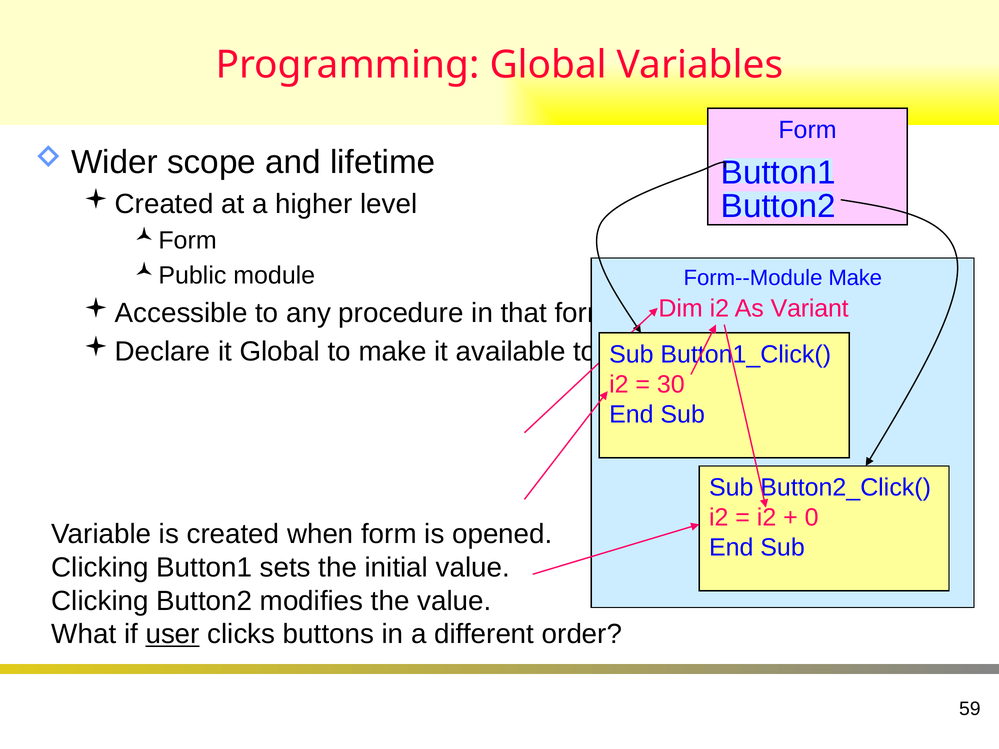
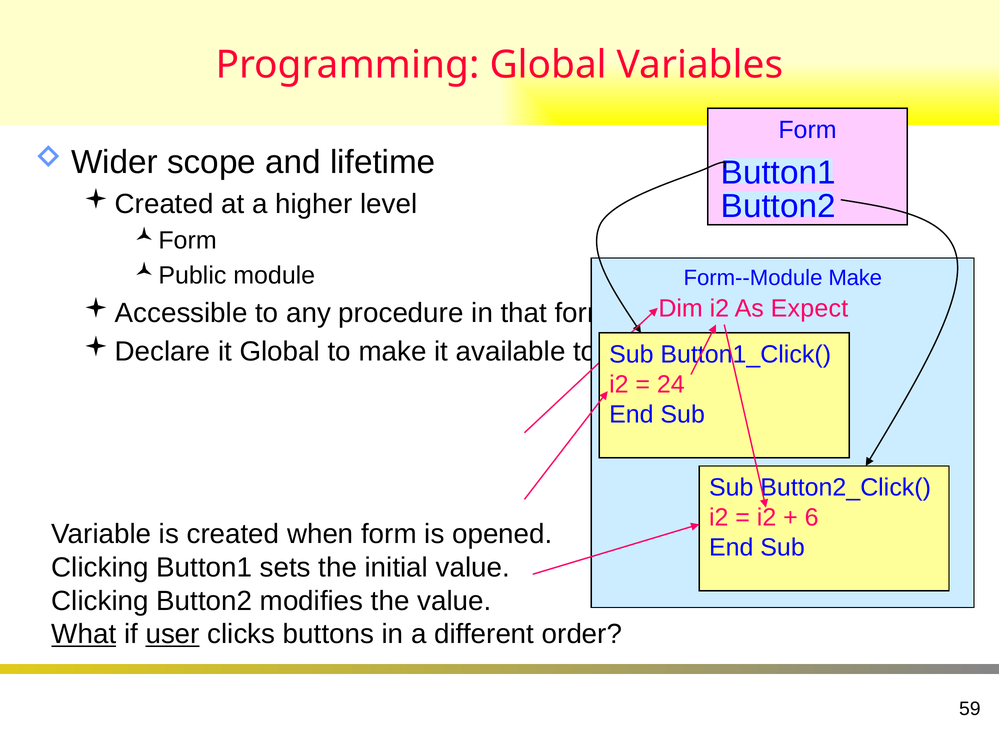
Variant: Variant -> Expect
30: 30 -> 24
0: 0 -> 6
What underline: none -> present
